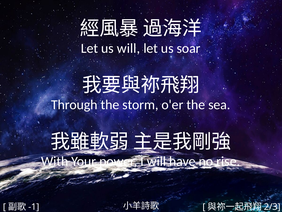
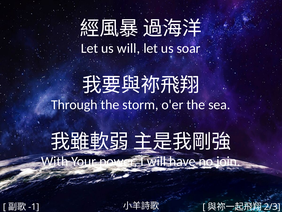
rise: rise -> join
